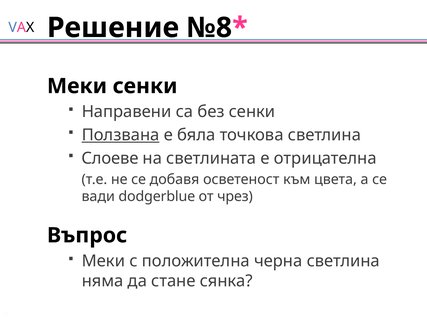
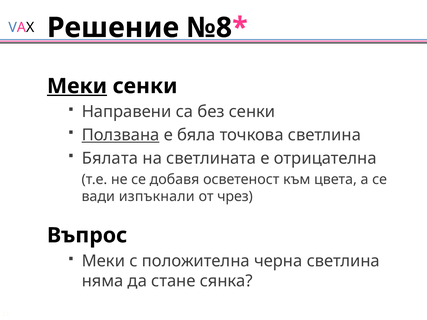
Меки at (77, 86) underline: none -> present
Слоеве: Слоеве -> Бялата
dodgerblue: dodgerblue -> изпъкнали
